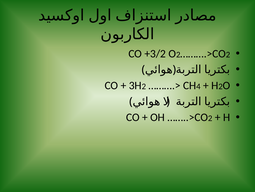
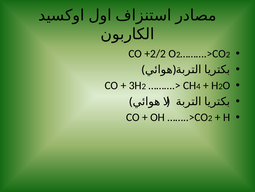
+3/2: +3/2 -> +2/2
